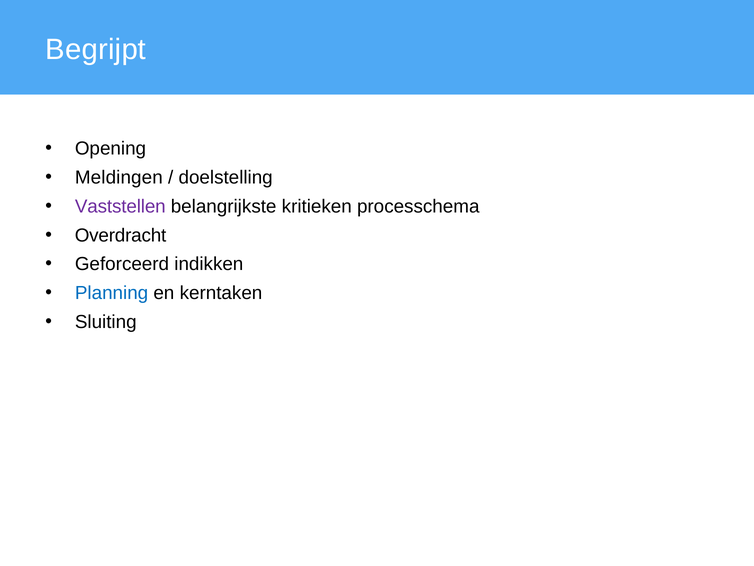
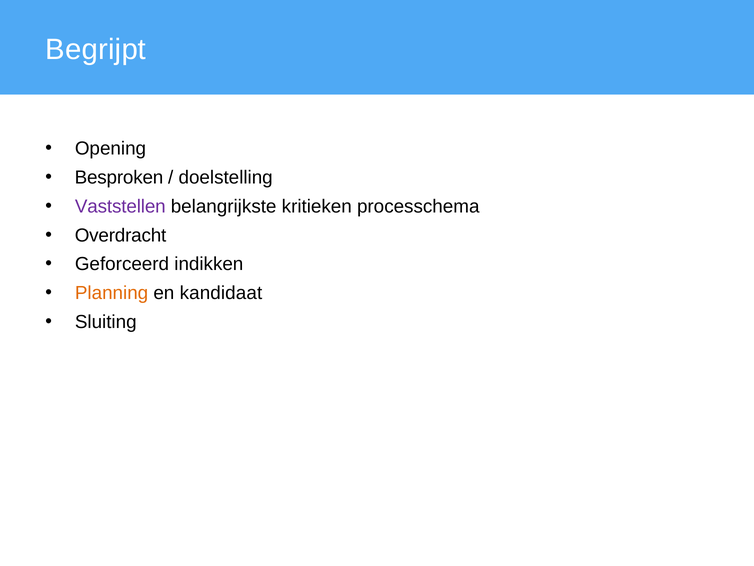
Meldingen: Meldingen -> Besproken
Planning colour: blue -> orange
kerntaken: kerntaken -> kandidaat
